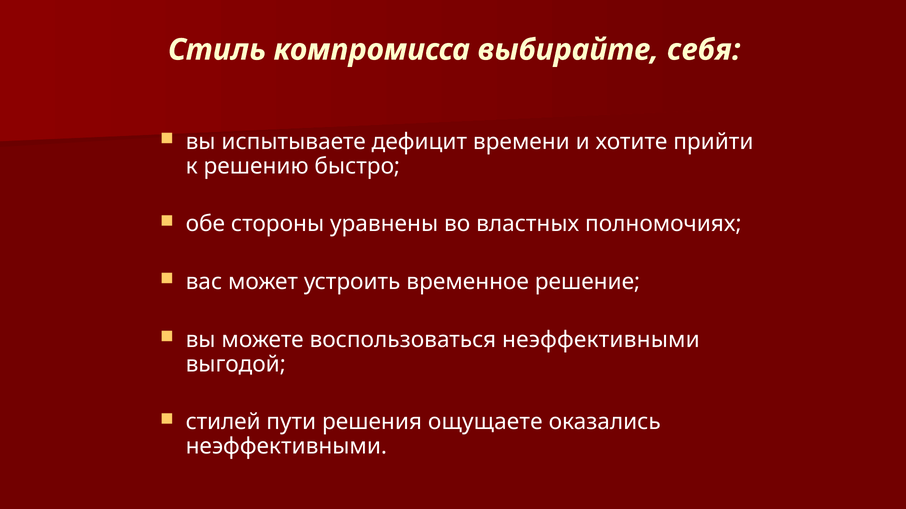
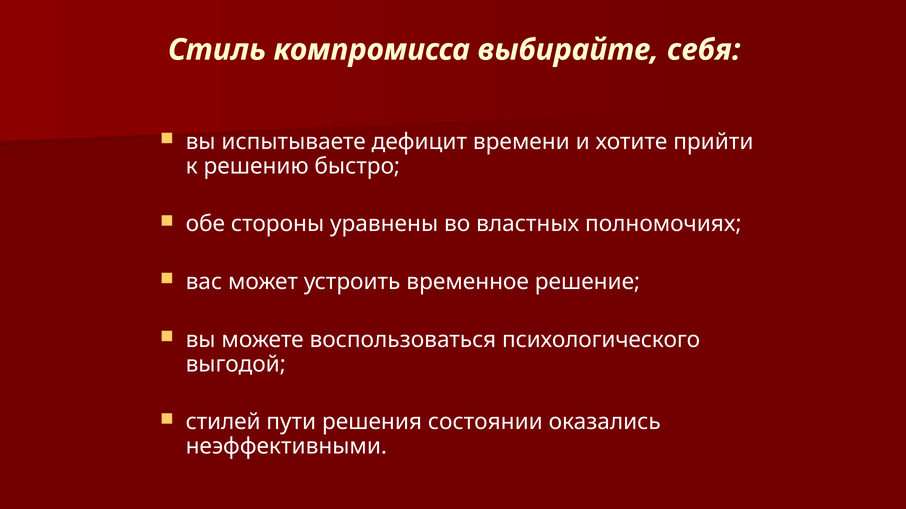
воспользоваться неэффективными: неэффективными -> психологического
ощущаете: ощущаете -> состоянии
